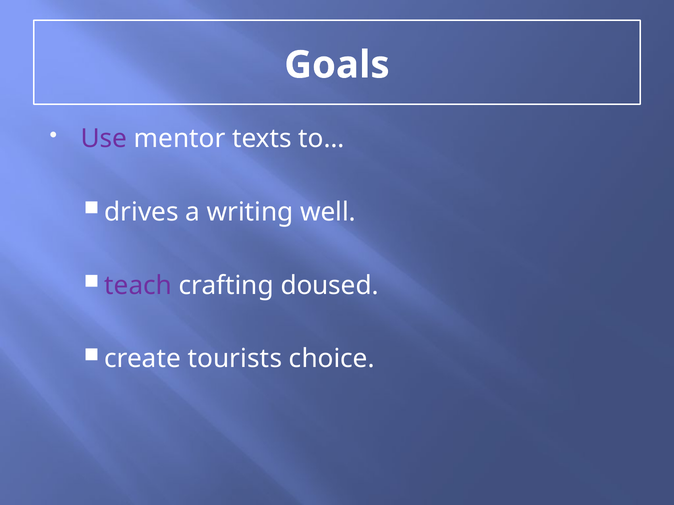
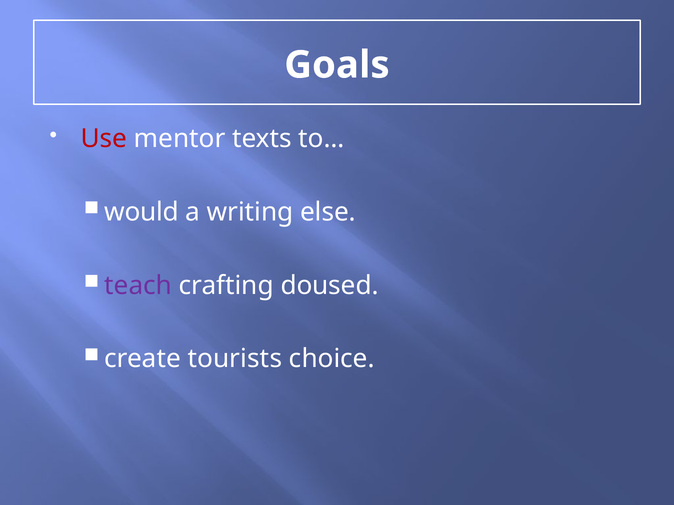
Use colour: purple -> red
drives: drives -> would
well: well -> else
